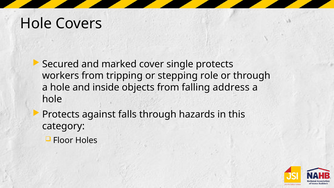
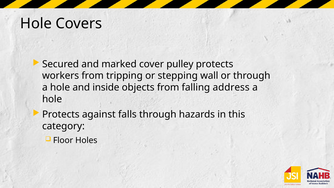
single: single -> pulley
role: role -> wall
